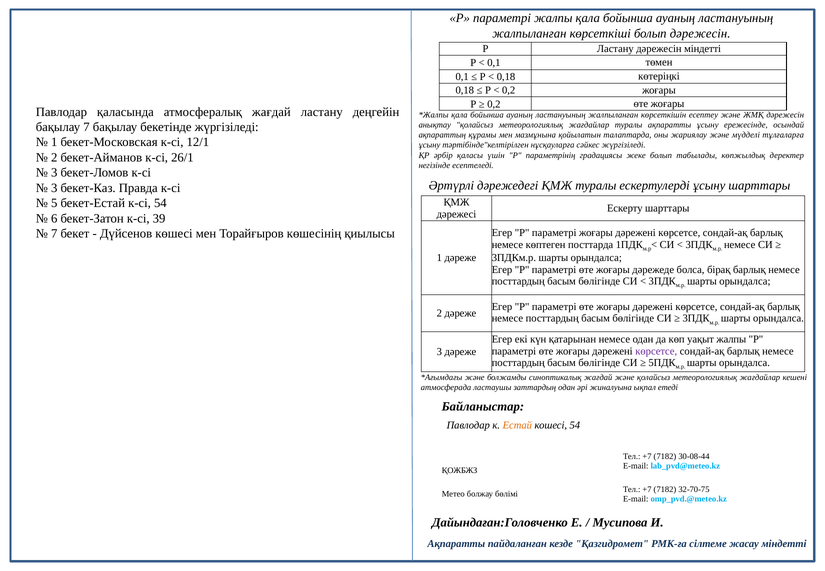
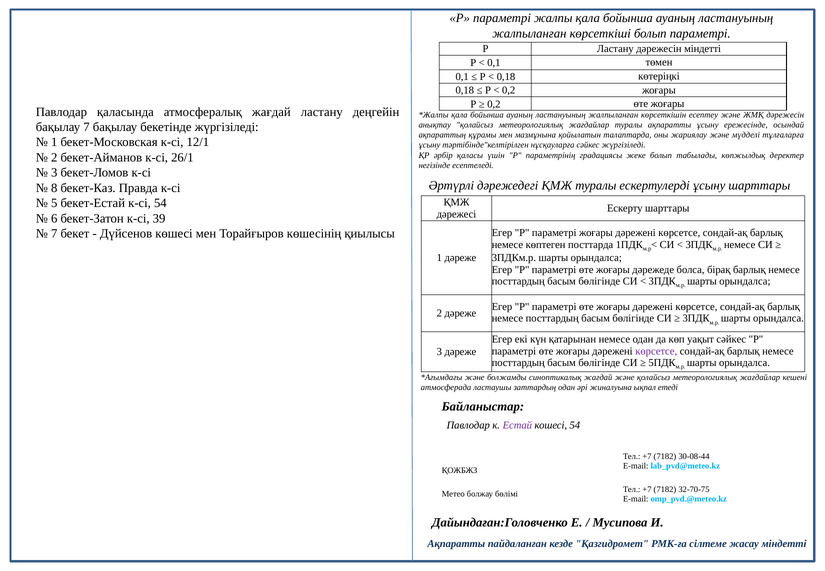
болып дәрежесін: дәрежесін -> параметрі
3 at (54, 188): 3 -> 8
уақыт жалпы: жалпы -> сәйкес
Естай colour: orange -> purple
